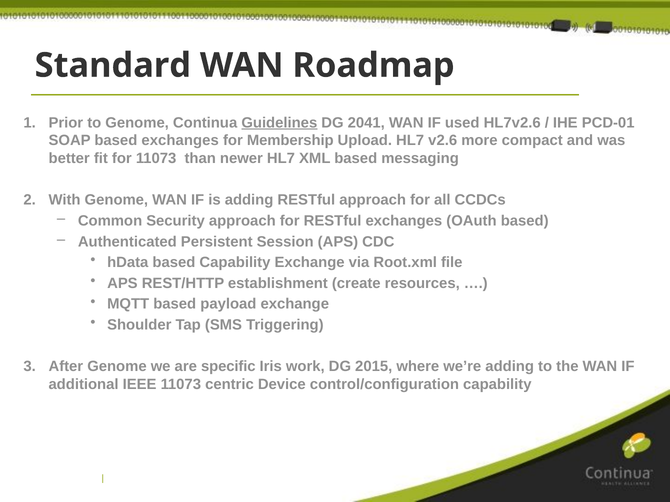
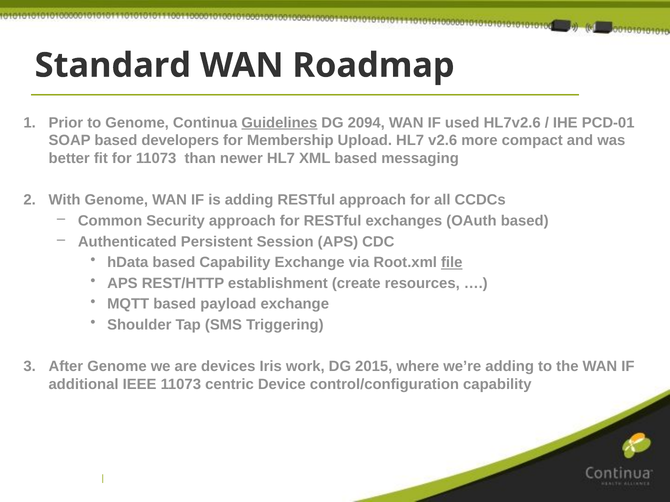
2041: 2041 -> 2094
based exchanges: exchanges -> developers
file underline: none -> present
specific: specific -> devices
